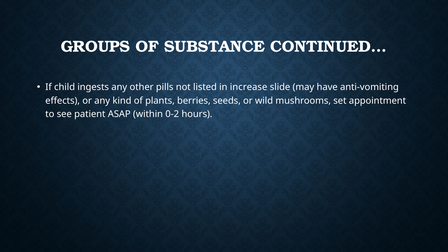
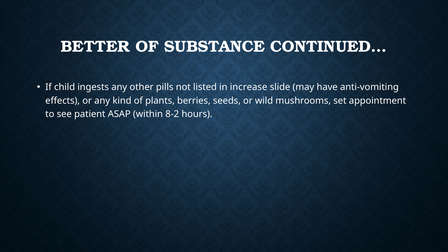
GROUPS: GROUPS -> BETTER
0-2: 0-2 -> 8-2
